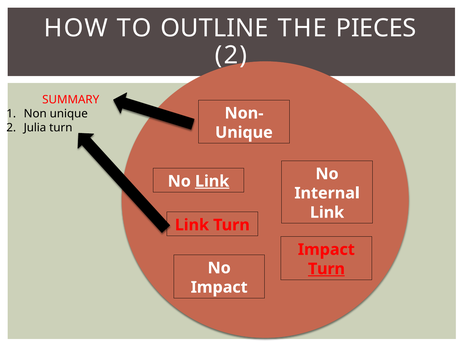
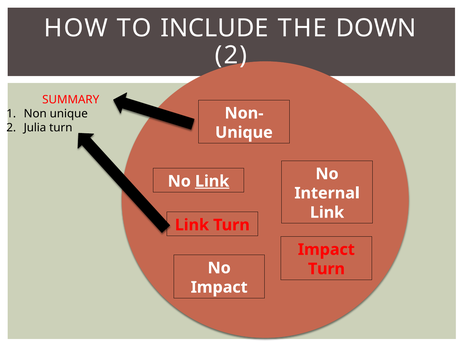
OUTLINE: OUTLINE -> INCLUDE
PIECES: PIECES -> DOWN
Turn at (326, 269) underline: present -> none
